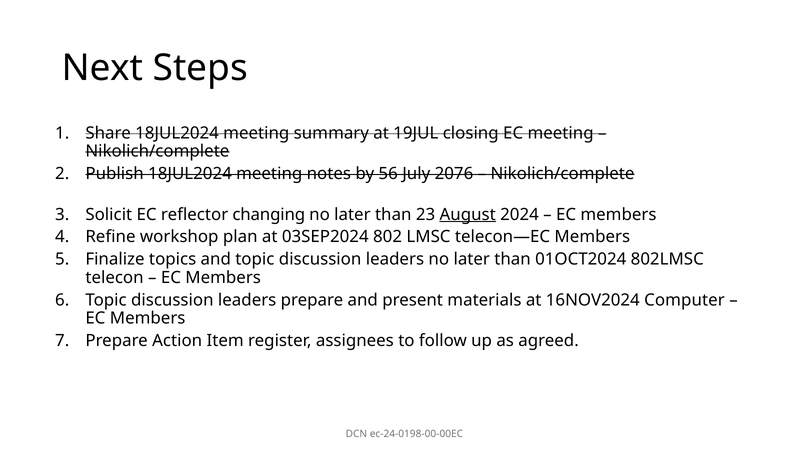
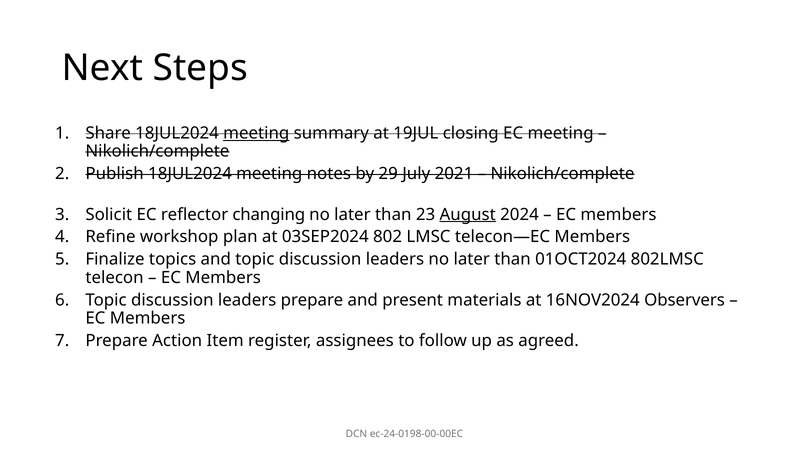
meeting at (256, 133) underline: none -> present
56: 56 -> 29
2076: 2076 -> 2021
Computer: Computer -> Observers
